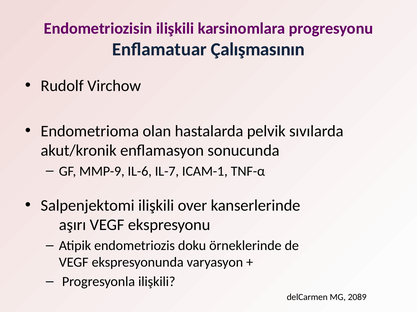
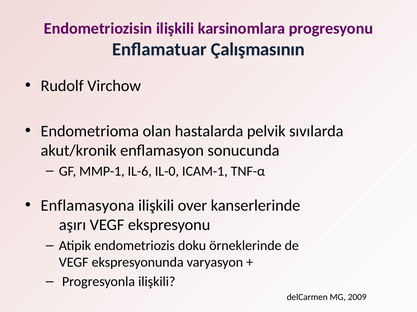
MMP-9: MMP-9 -> MMP-1
IL-7: IL-7 -> IL-0
Salpenjektomi: Salpenjektomi -> Enflamasyona
2089: 2089 -> 2009
